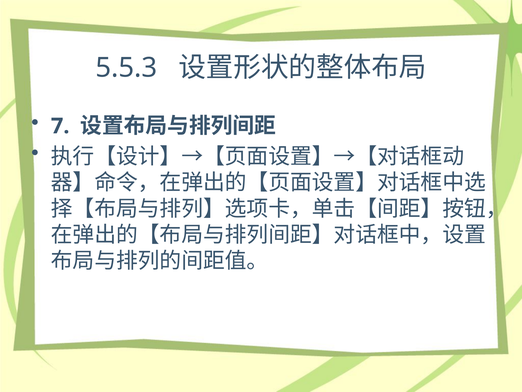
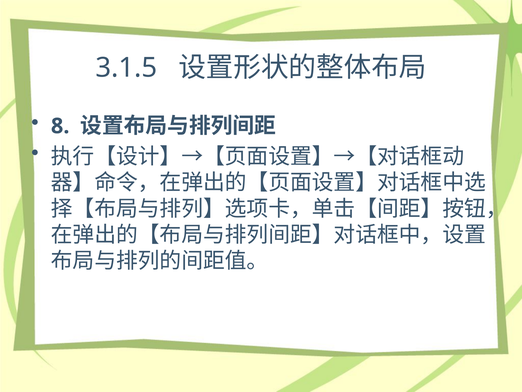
5.5.3: 5.5.3 -> 3.1.5
7: 7 -> 8
